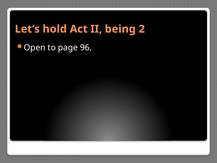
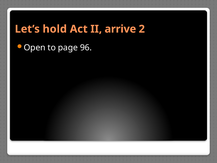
being: being -> arrive
